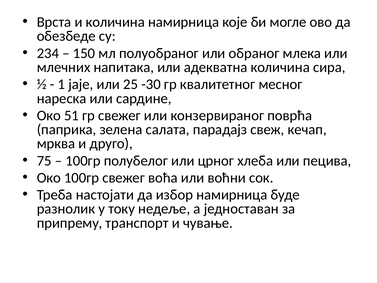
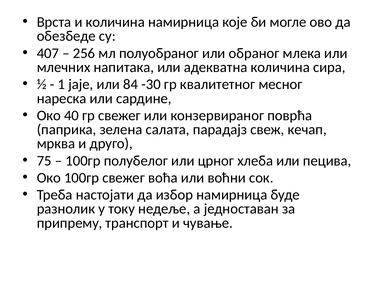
234: 234 -> 407
150: 150 -> 256
25: 25 -> 84
51: 51 -> 40
